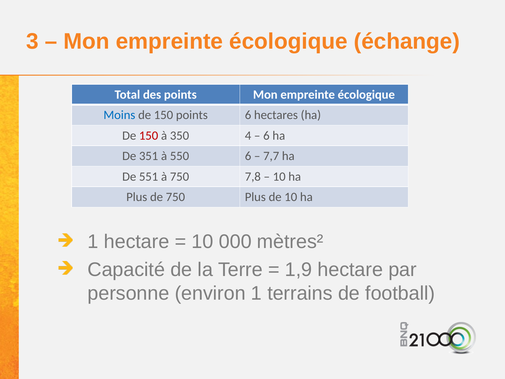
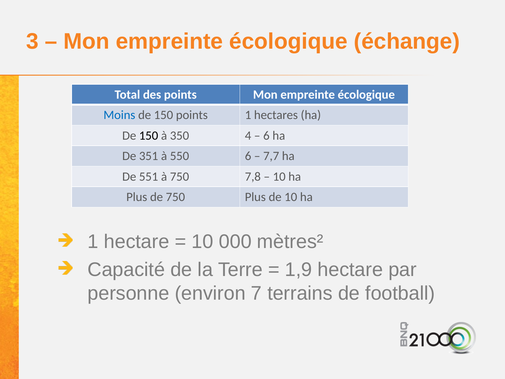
points 6: 6 -> 1
150 at (149, 136) colour: red -> black
environ 1: 1 -> 7
